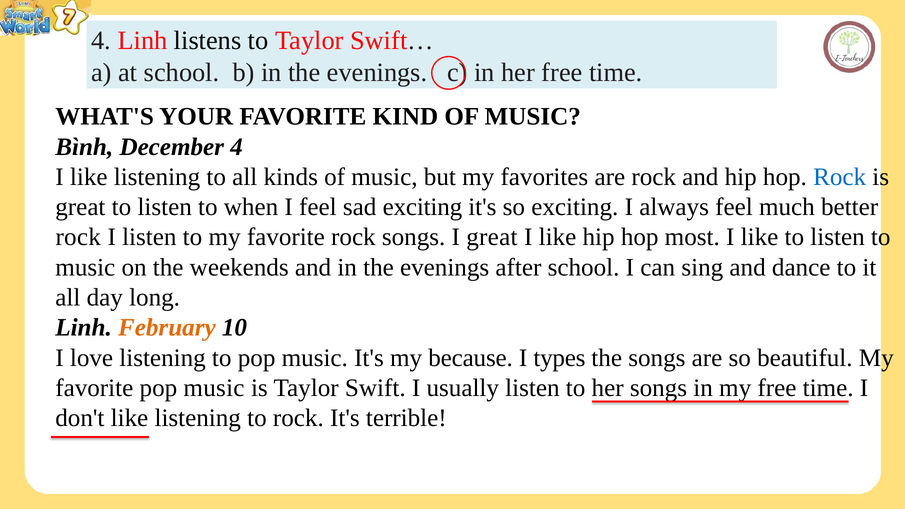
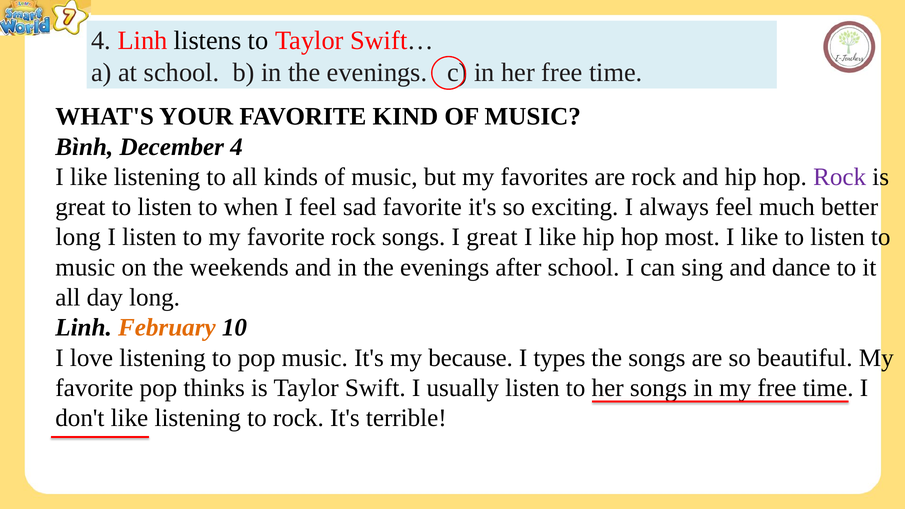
Rock at (840, 177) colour: blue -> purple
sad exciting: exciting -> favorite
rock at (78, 237): rock -> long
favorite pop music: music -> thinks
